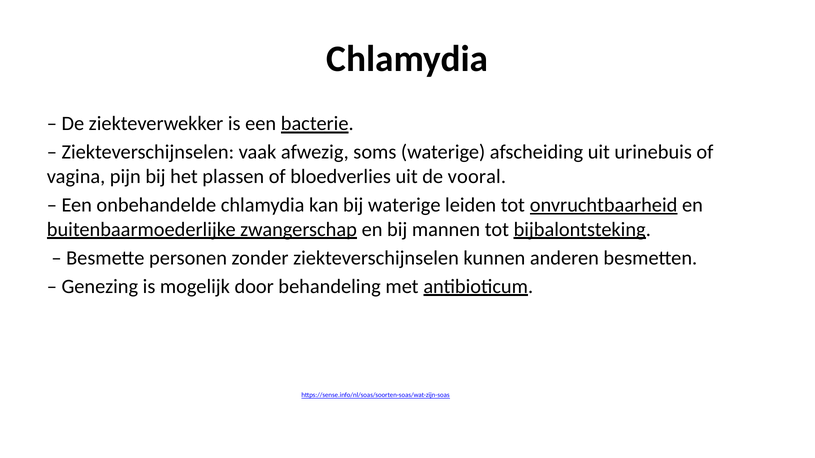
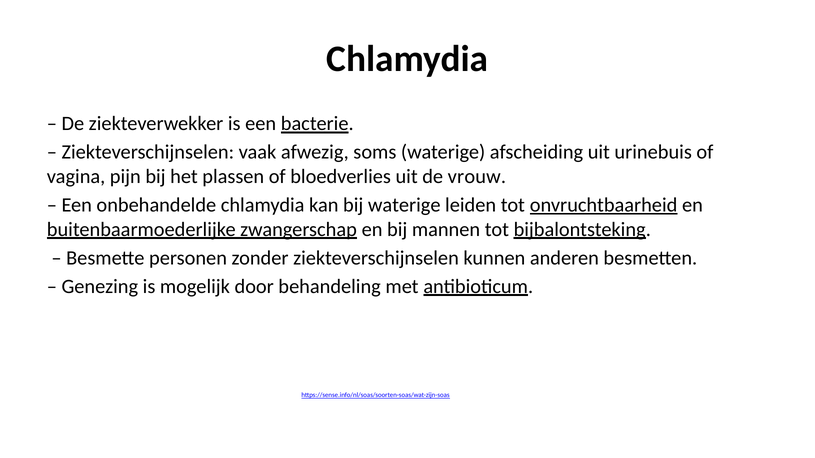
vooral: vooral -> vrouw
